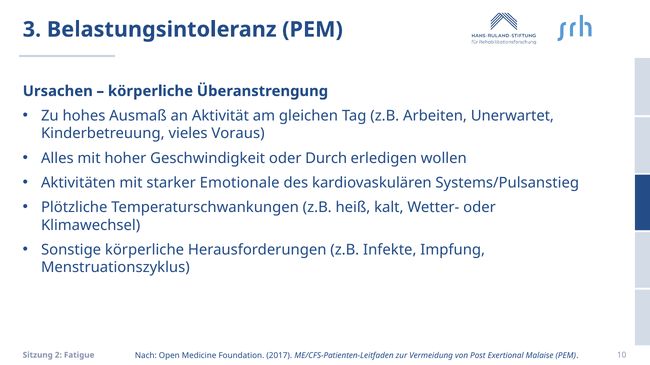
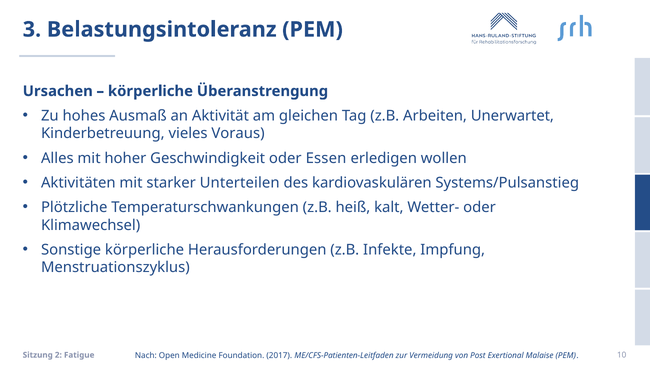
Durch: Durch -> Essen
Emotionale: Emotionale -> Unterteilen
